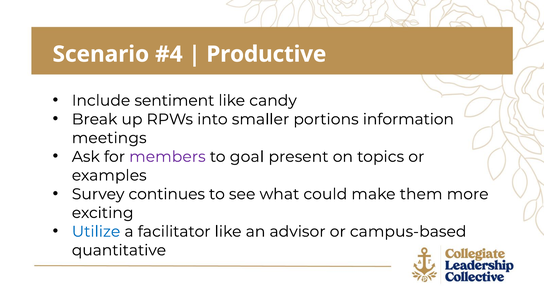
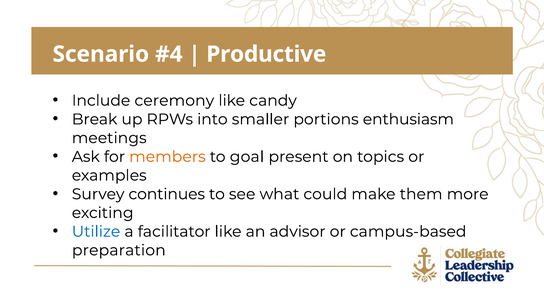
sentiment: sentiment -> ceremony
information: information -> enthusiasm
members colour: purple -> orange
quantitative: quantitative -> preparation
